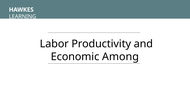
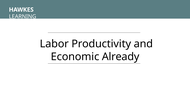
Among: Among -> Already
